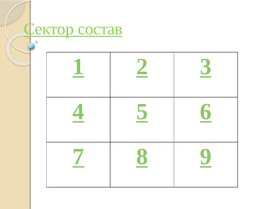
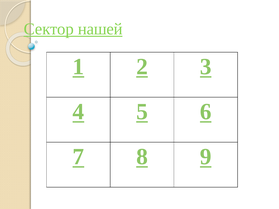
состав: состав -> нашей
